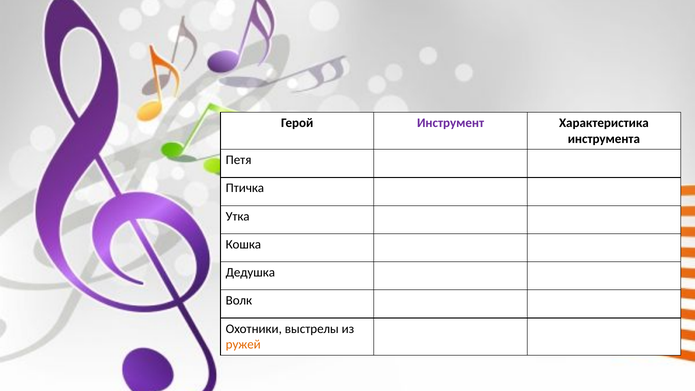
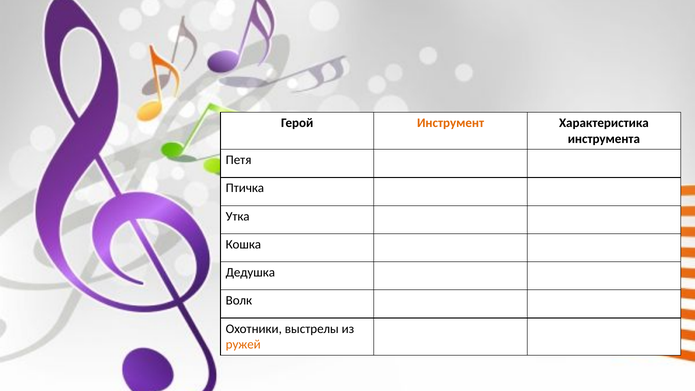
Инструмент colour: purple -> orange
